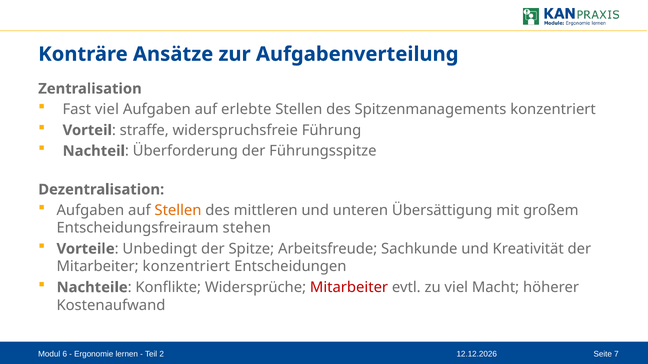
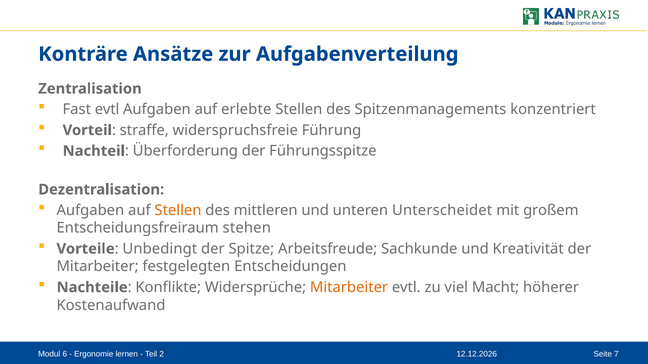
Fast viel: viel -> evtl
Übersättigung: Übersättigung -> Unterscheidet
Mitarbeiter konzentriert: konzentriert -> festgelegten
Mitarbeiter at (349, 288) colour: red -> orange
